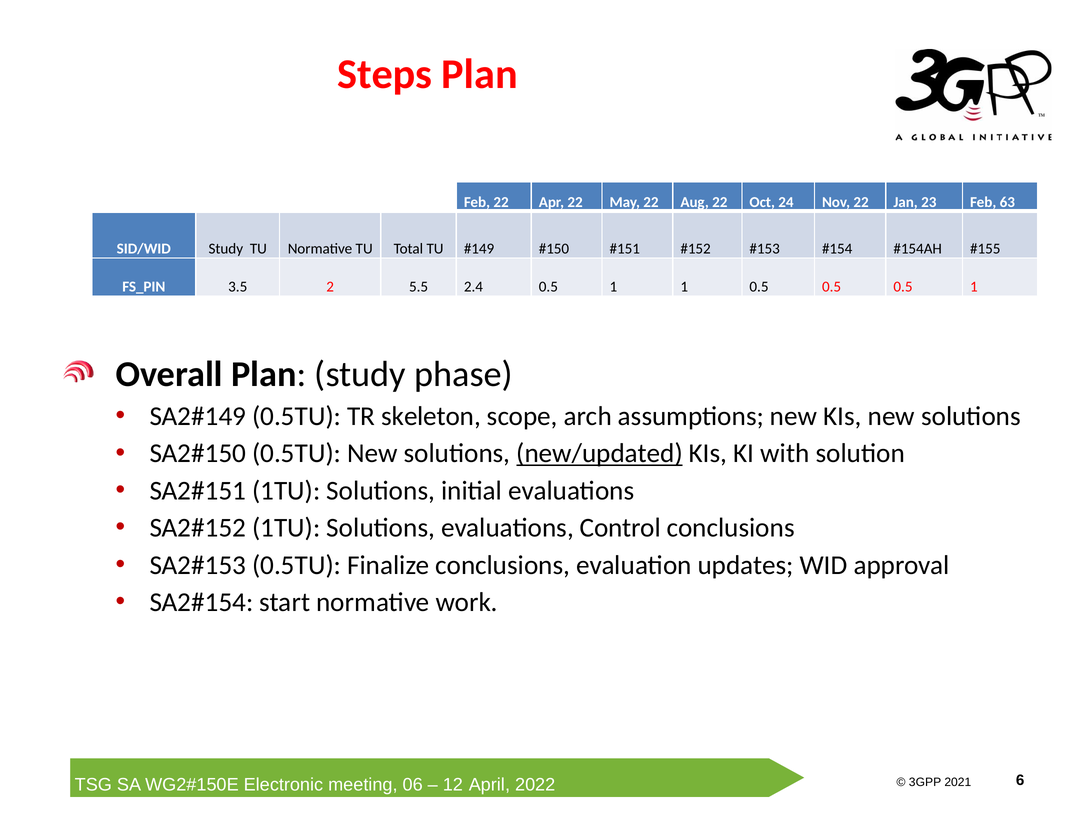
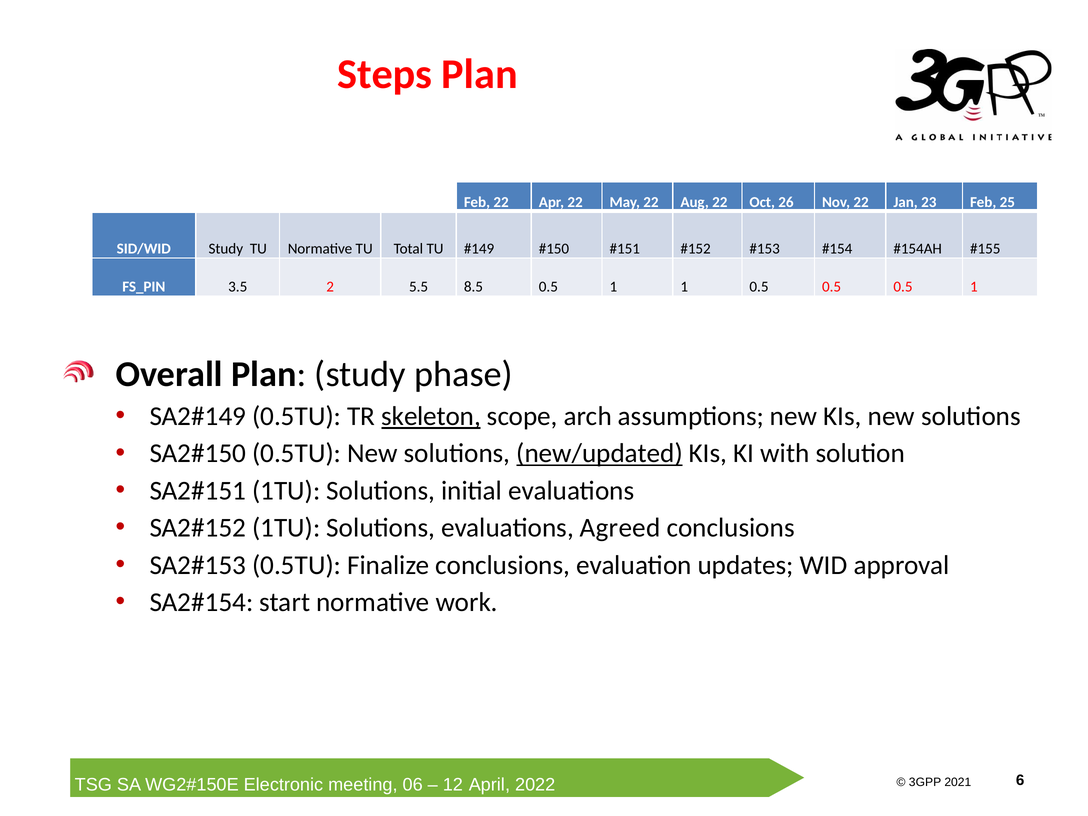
24: 24 -> 26
63: 63 -> 25
2.4: 2.4 -> 8.5
skeleton underline: none -> present
Control: Control -> Agreed
